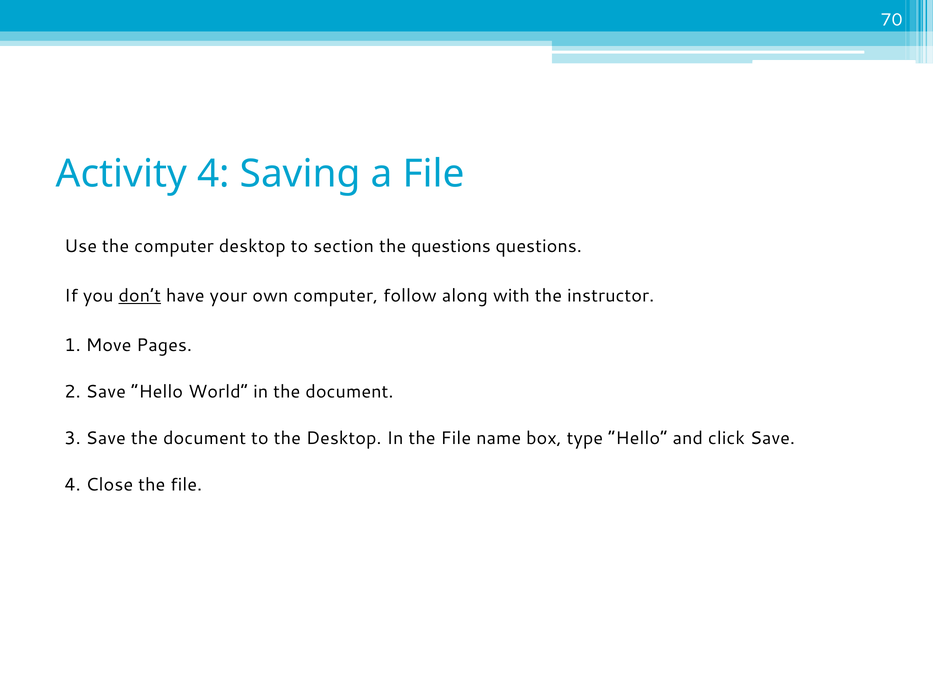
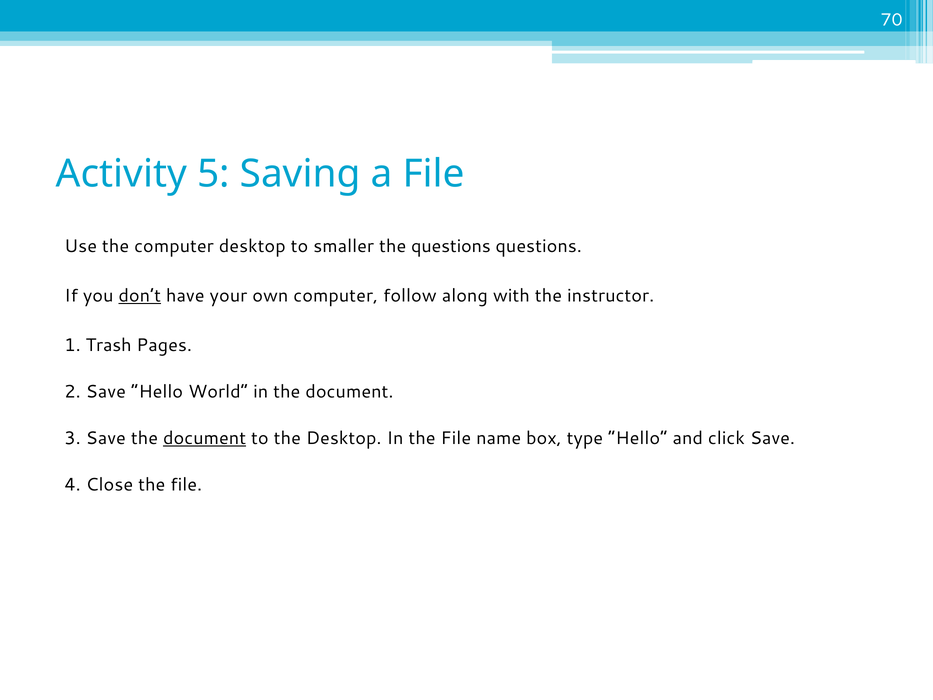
Activity 4: 4 -> 5
section: section -> smaller
Move: Move -> Trash
document at (205, 438) underline: none -> present
